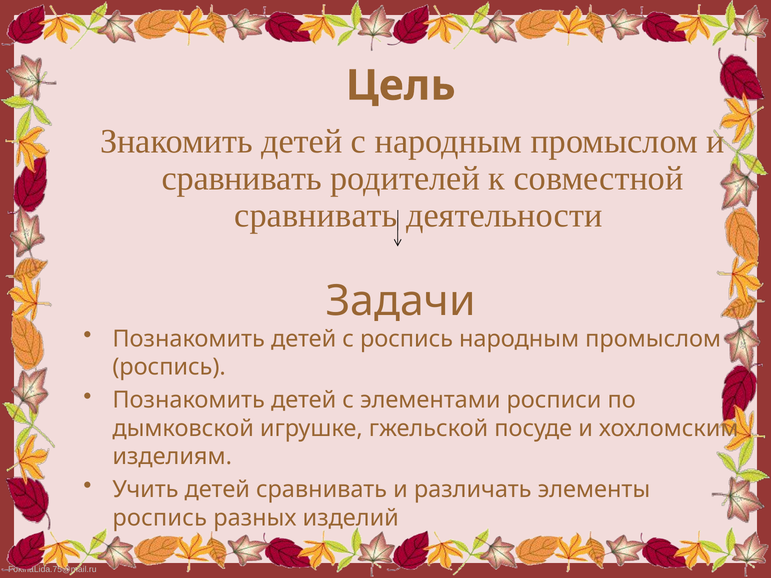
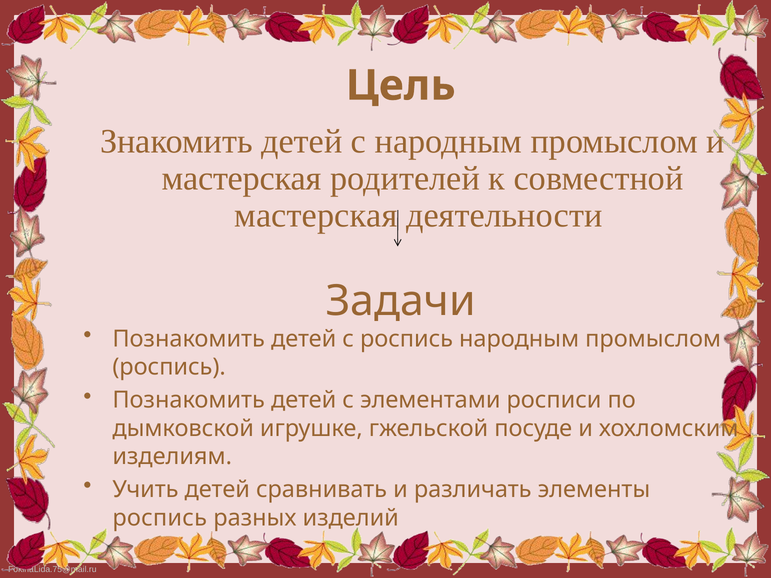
сравнивать at (242, 178): сравнивать -> мастерская
сравнивать at (316, 215): сравнивать -> мастерская
